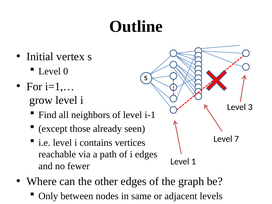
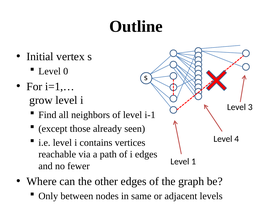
7: 7 -> 4
